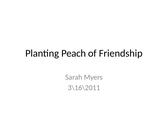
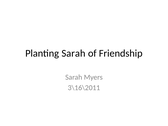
Planting Peach: Peach -> Sarah
